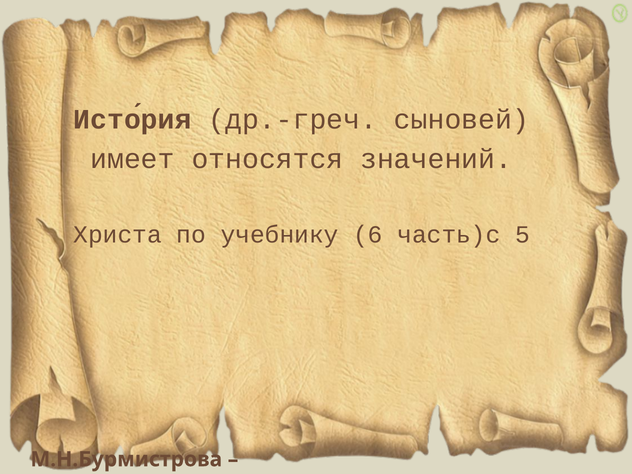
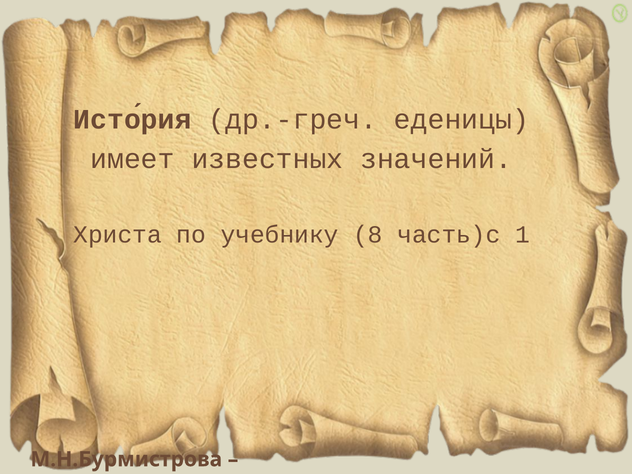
сыновей: сыновей -> еденицы
относятся: относятся -> известных
6: 6 -> 8
5: 5 -> 1
